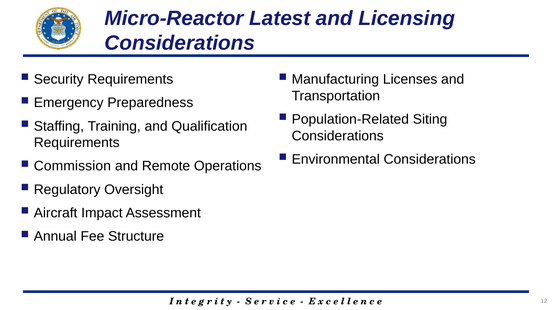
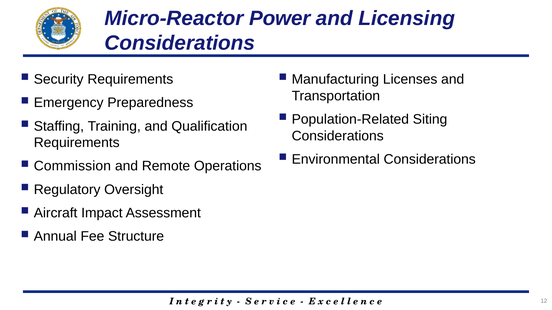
Latest: Latest -> Power
